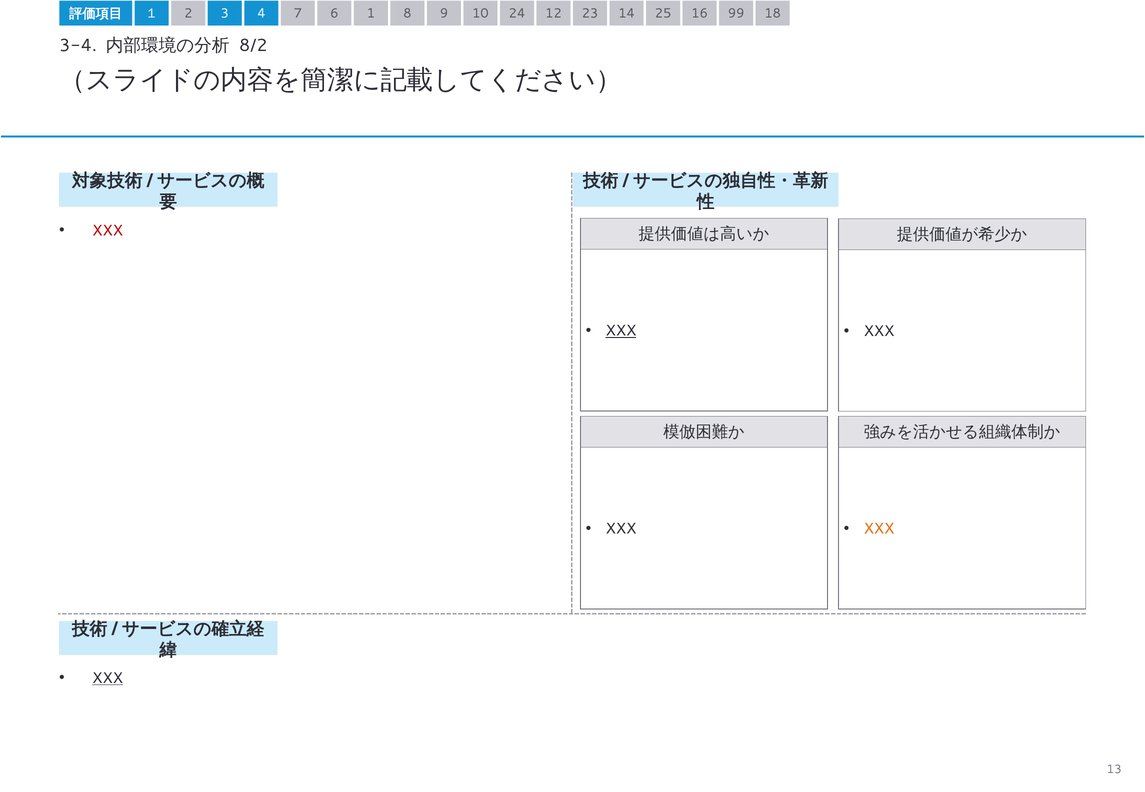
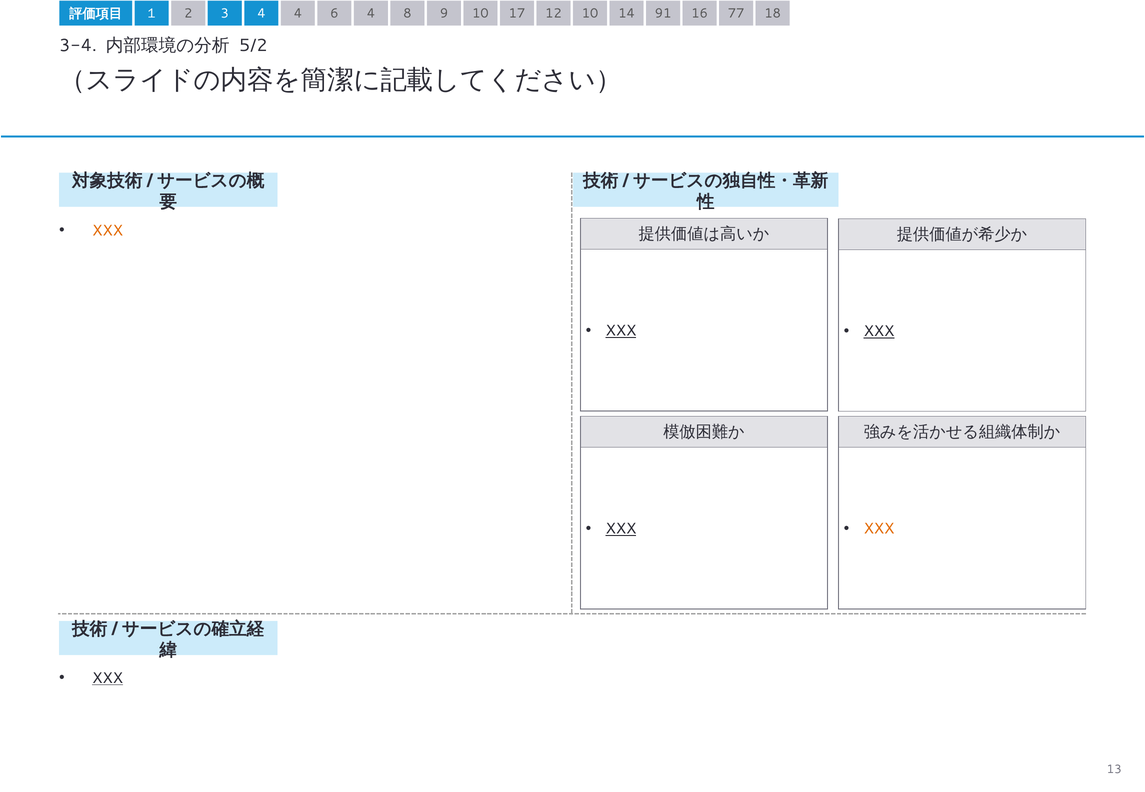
4 7: 7 -> 4
6 1: 1 -> 4
24: 24 -> 17
12 23: 23 -> 10
25: 25 -> 91
99: 99 -> 77
8/2: 8/2 -> 5/2
XXX at (108, 231) colour: red -> orange
XXX at (879, 332) underline: none -> present
XXX at (621, 529) underline: none -> present
